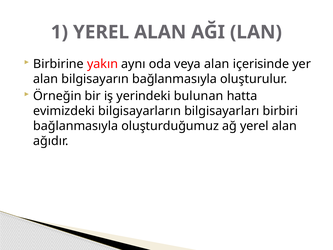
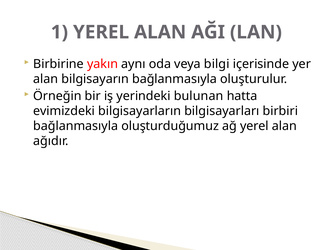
veya alan: alan -> bilgi
